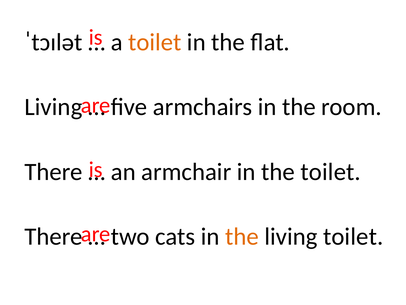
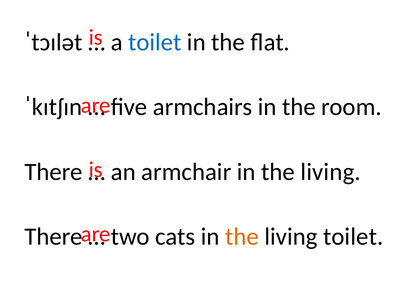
toilet at (155, 42) colour: orange -> blue
Living at (53, 107): Living -> ˈkɪtʃɪn
armchair in the toilet: toilet -> living
